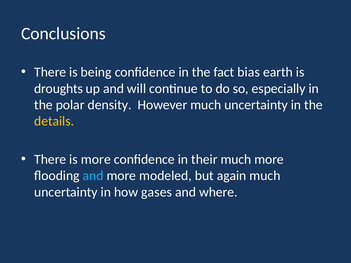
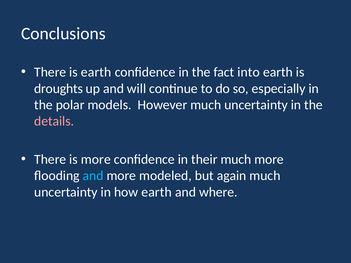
is being: being -> earth
bias: bias -> into
density: density -> models
details colour: yellow -> pink
how gases: gases -> earth
